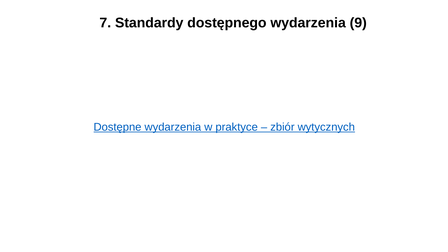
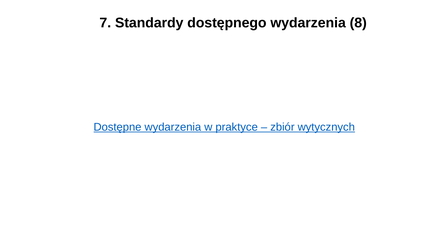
9: 9 -> 8
